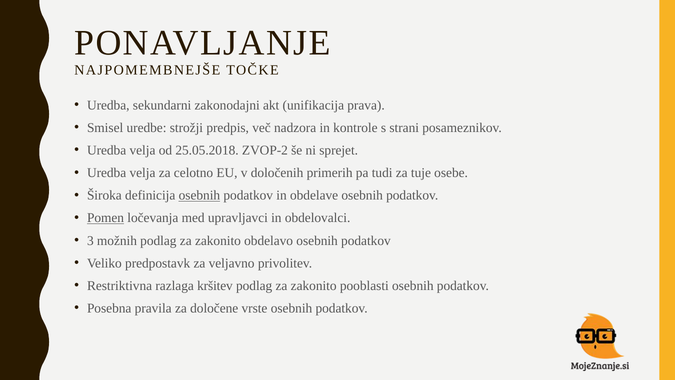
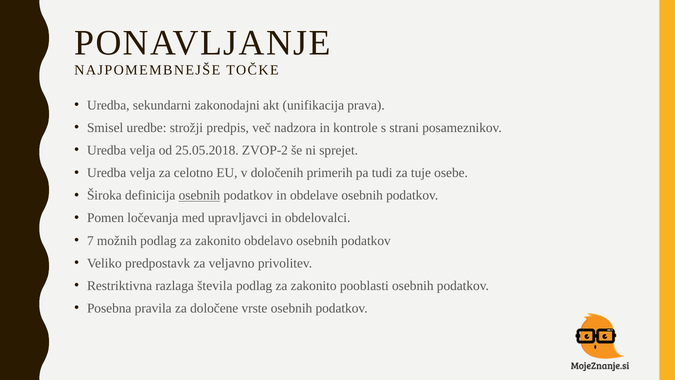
Pomen underline: present -> none
3: 3 -> 7
kršitev: kršitev -> števila
